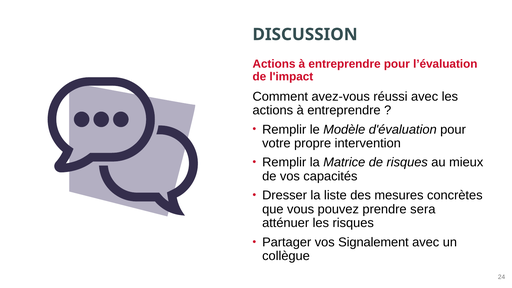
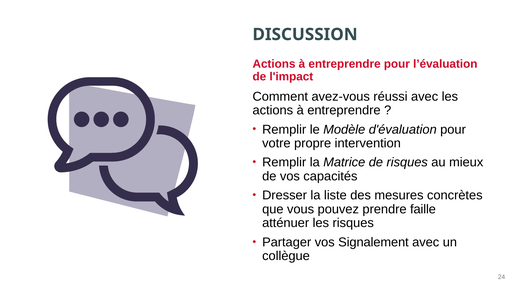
sera: sera -> faille
